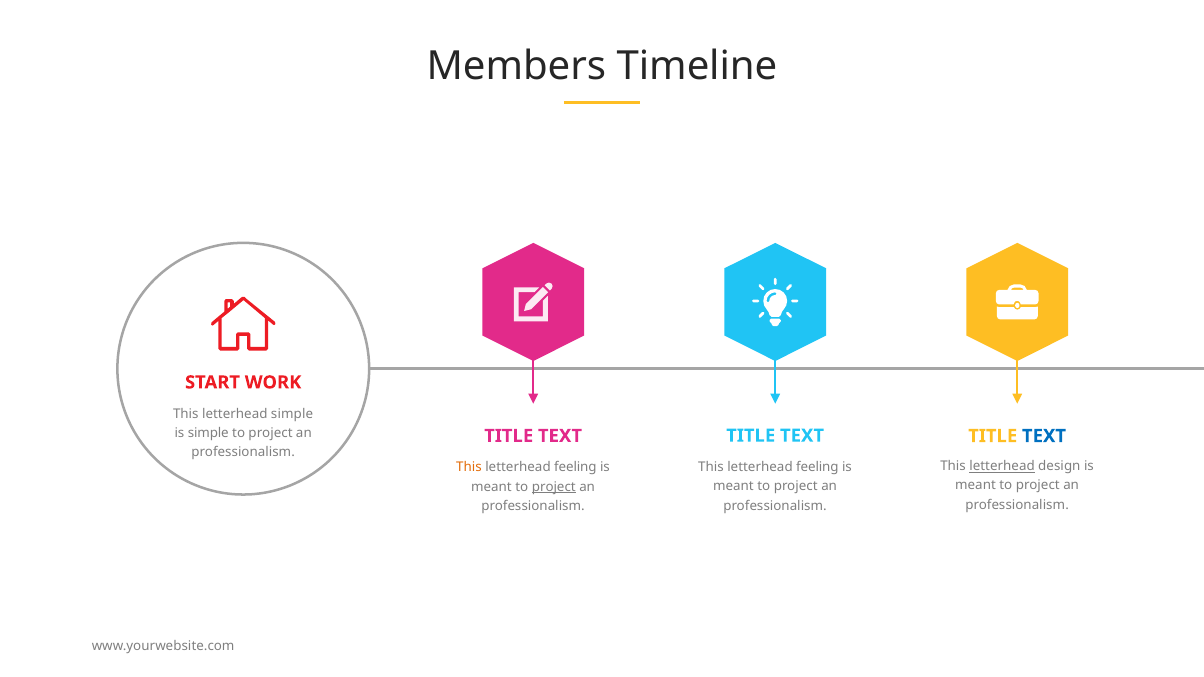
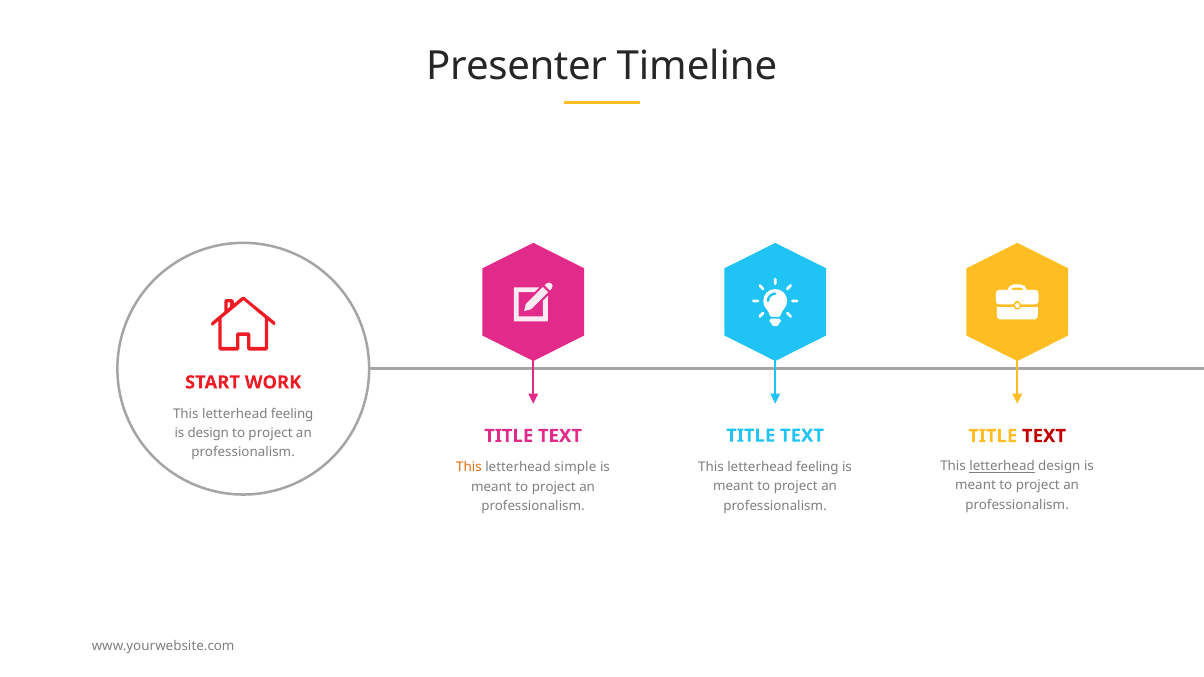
Members: Members -> Presenter
simple at (292, 414): simple -> feeling
is simple: simple -> design
TEXT at (1044, 436) colour: blue -> red
feeling at (575, 468): feeling -> simple
project at (554, 487) underline: present -> none
